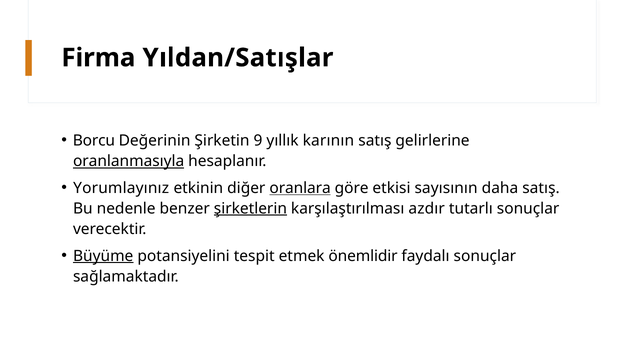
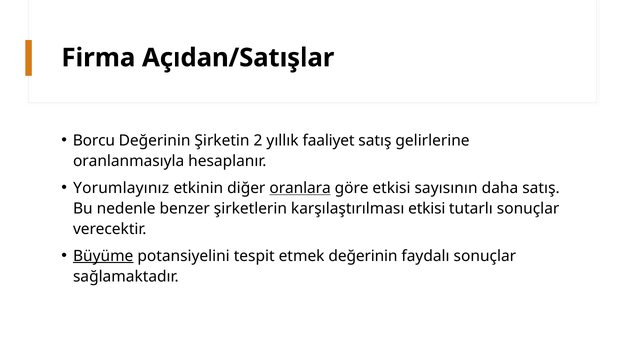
Yıldan/Satışlar: Yıldan/Satışlar -> Açıdan/Satışlar
9: 9 -> 2
karının: karının -> faaliyet
oranlanmasıyla underline: present -> none
şirketlerin underline: present -> none
karşılaştırılması azdır: azdır -> etkisi
etmek önemlidir: önemlidir -> değerinin
